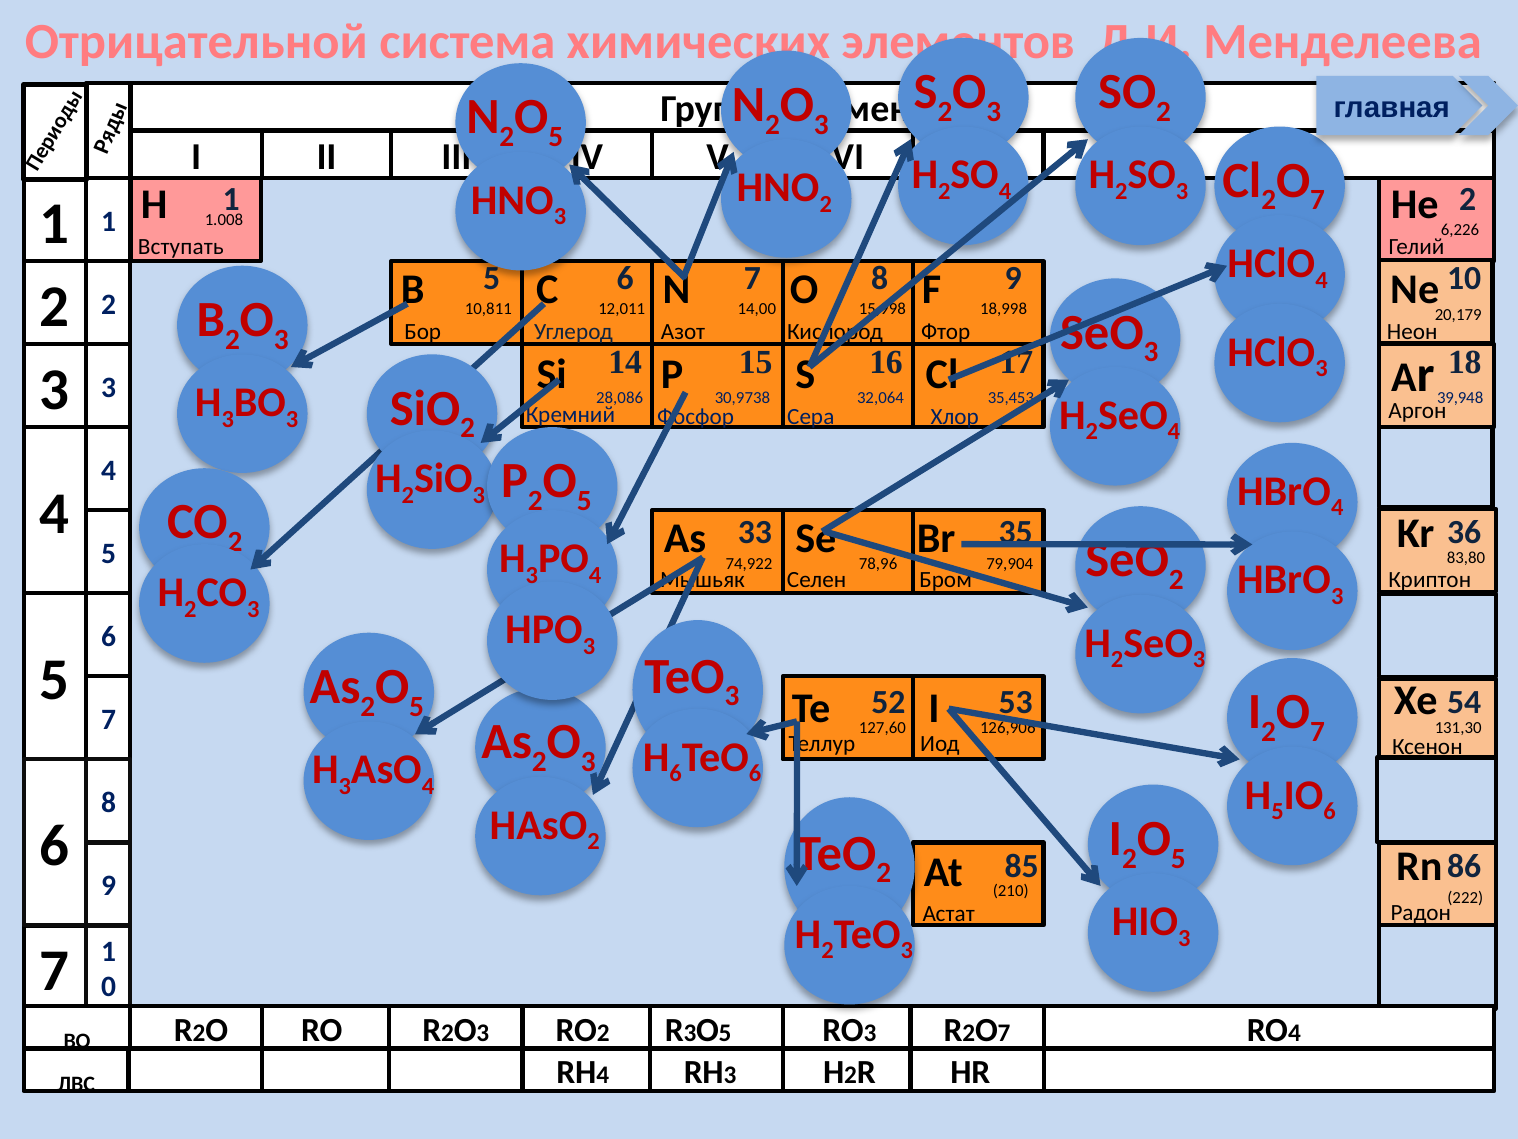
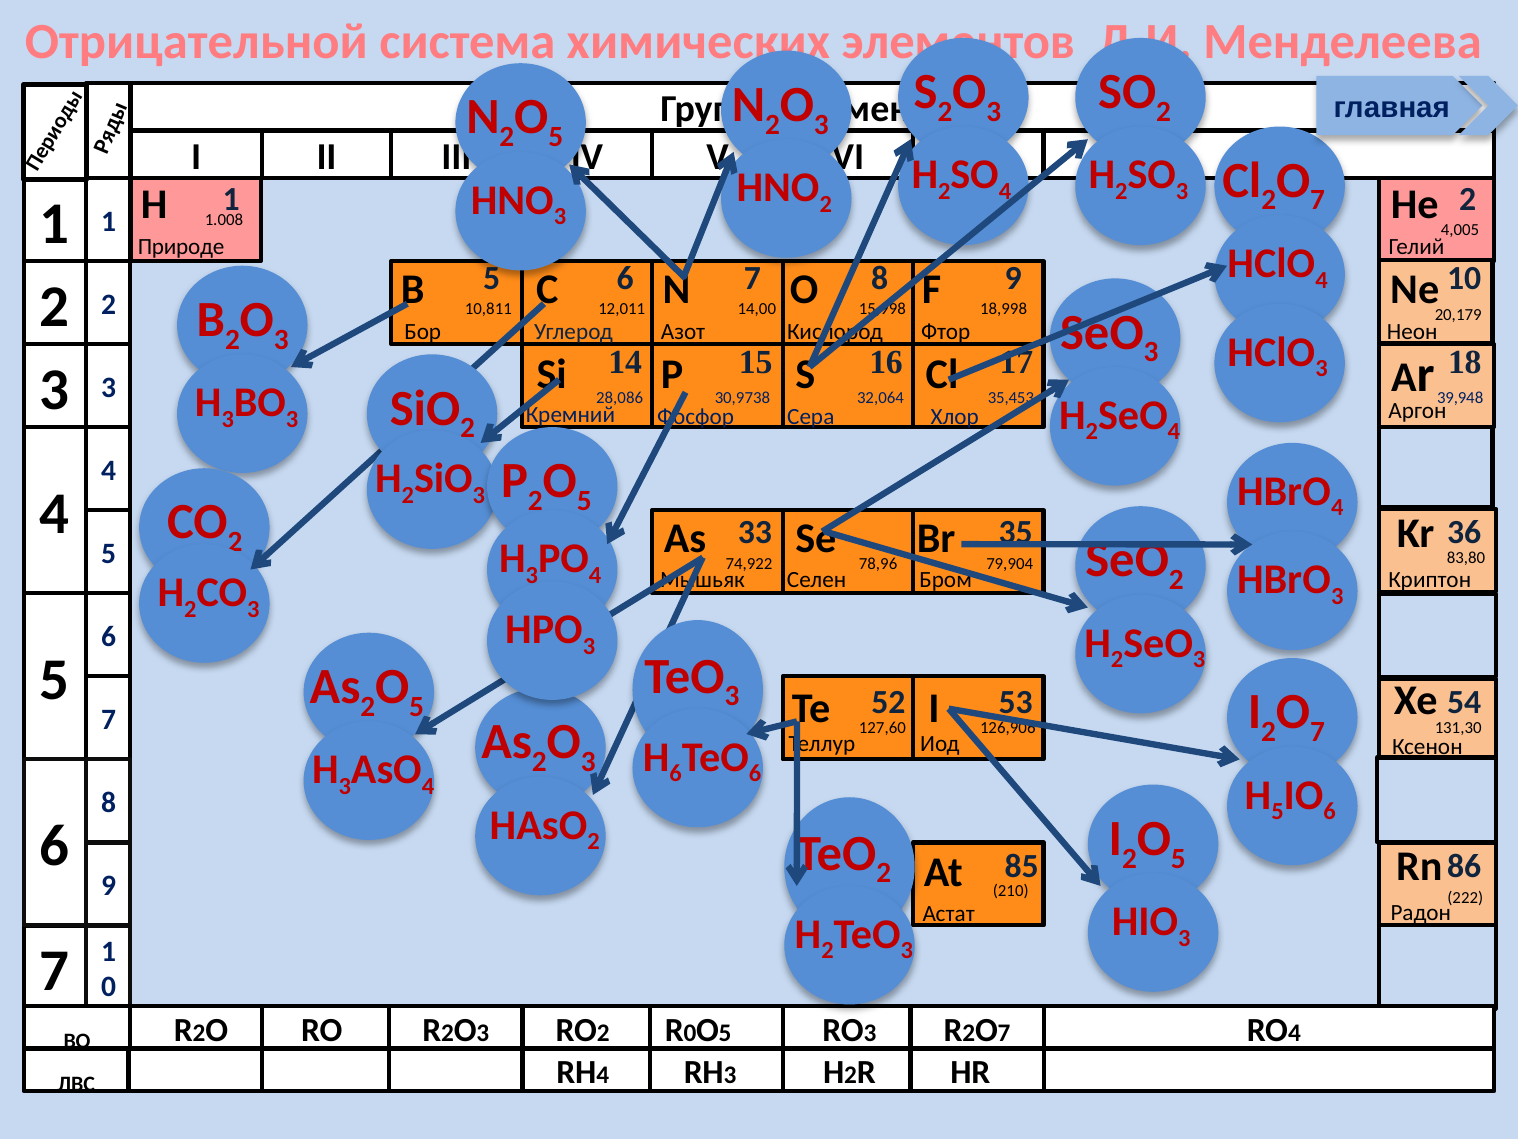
6,226: 6,226 -> 4,005
Вступать: Вступать -> Природе
3 at (690, 1032): 3 -> 0
